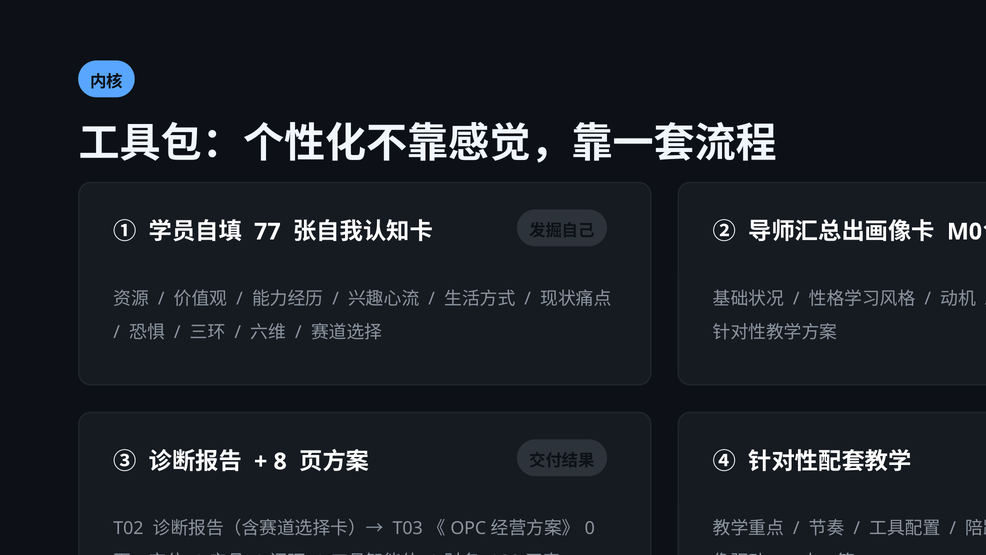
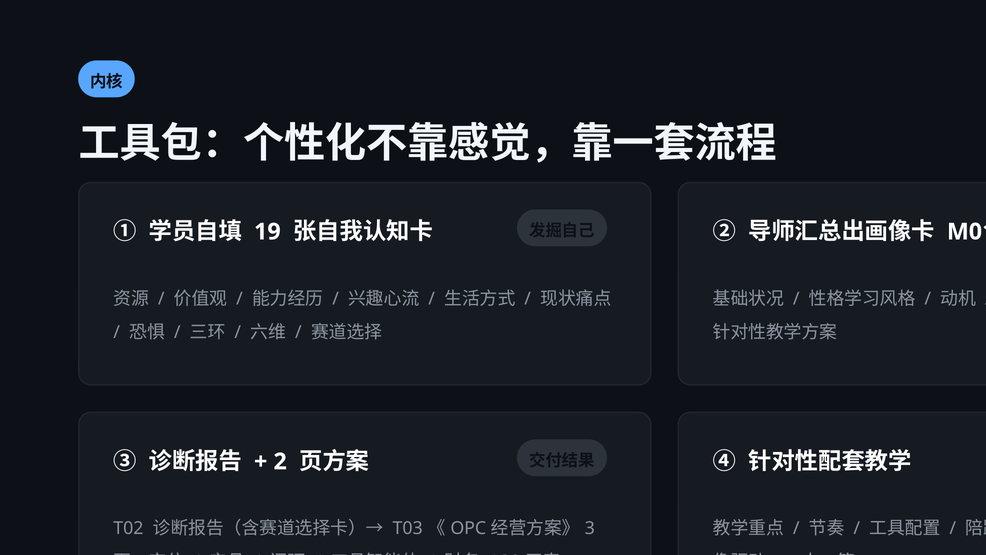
77: 77 -> 19
8: 8 -> 2
0: 0 -> 3
